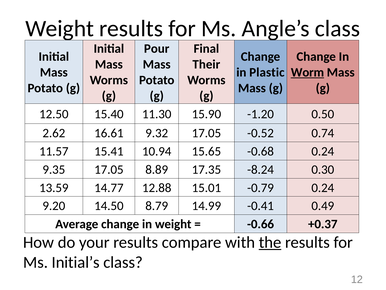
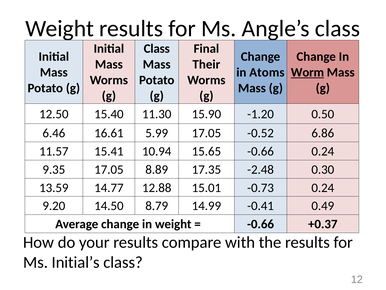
Pour at (157, 49): Pour -> Class
Plastic: Plastic -> Atoms
2.62: 2.62 -> 6.46
9.32: 9.32 -> 5.99
0.74: 0.74 -> 6.86
15.65 -0.68: -0.68 -> -0.66
-8.24: -8.24 -> -2.48
-0.79: -0.79 -> -0.73
the underline: present -> none
